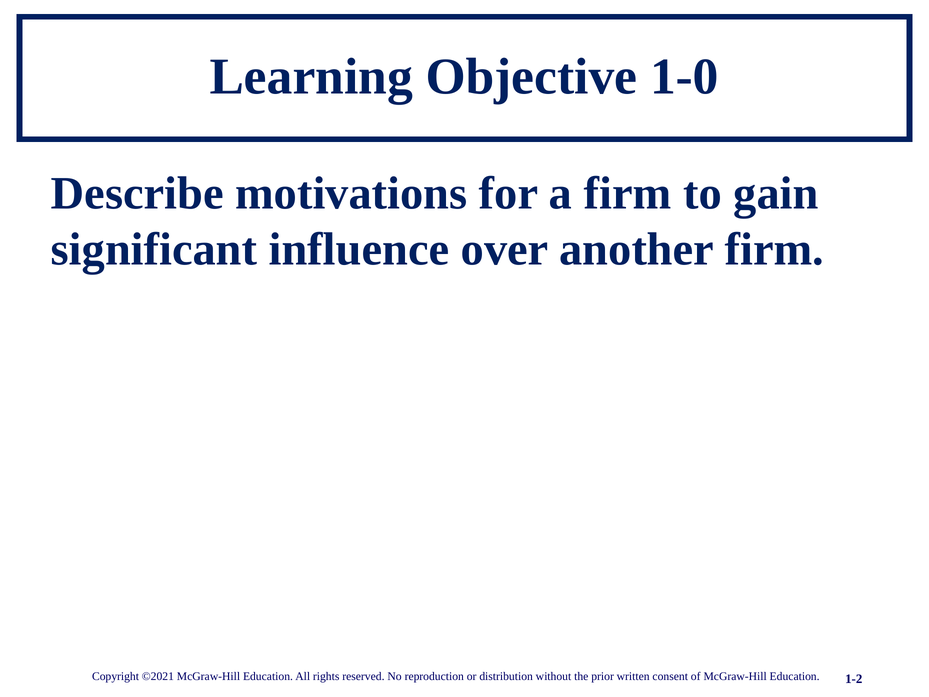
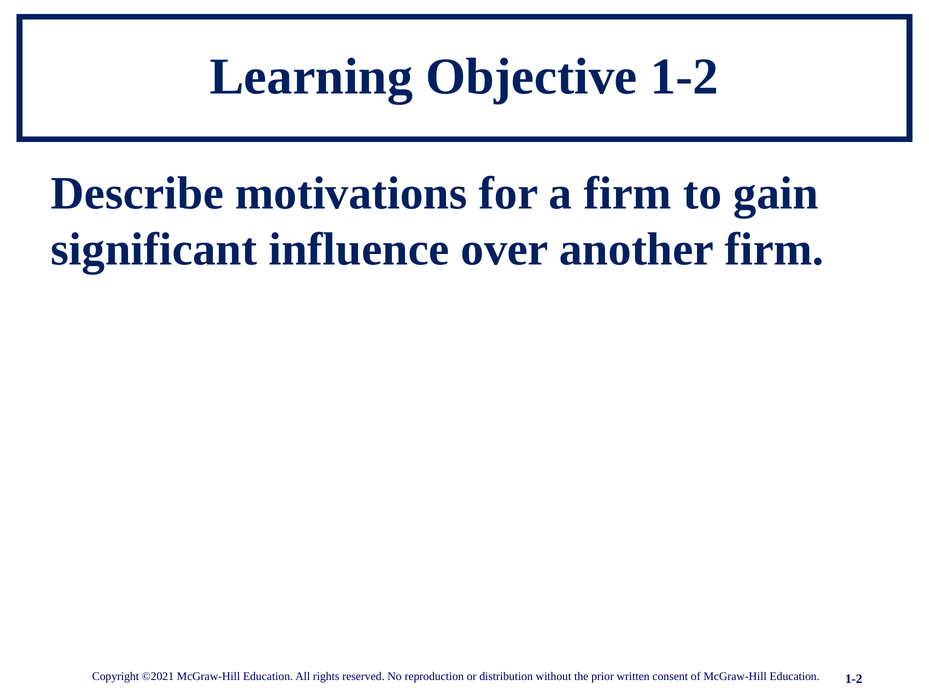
Objective 1-0: 1-0 -> 1-2
